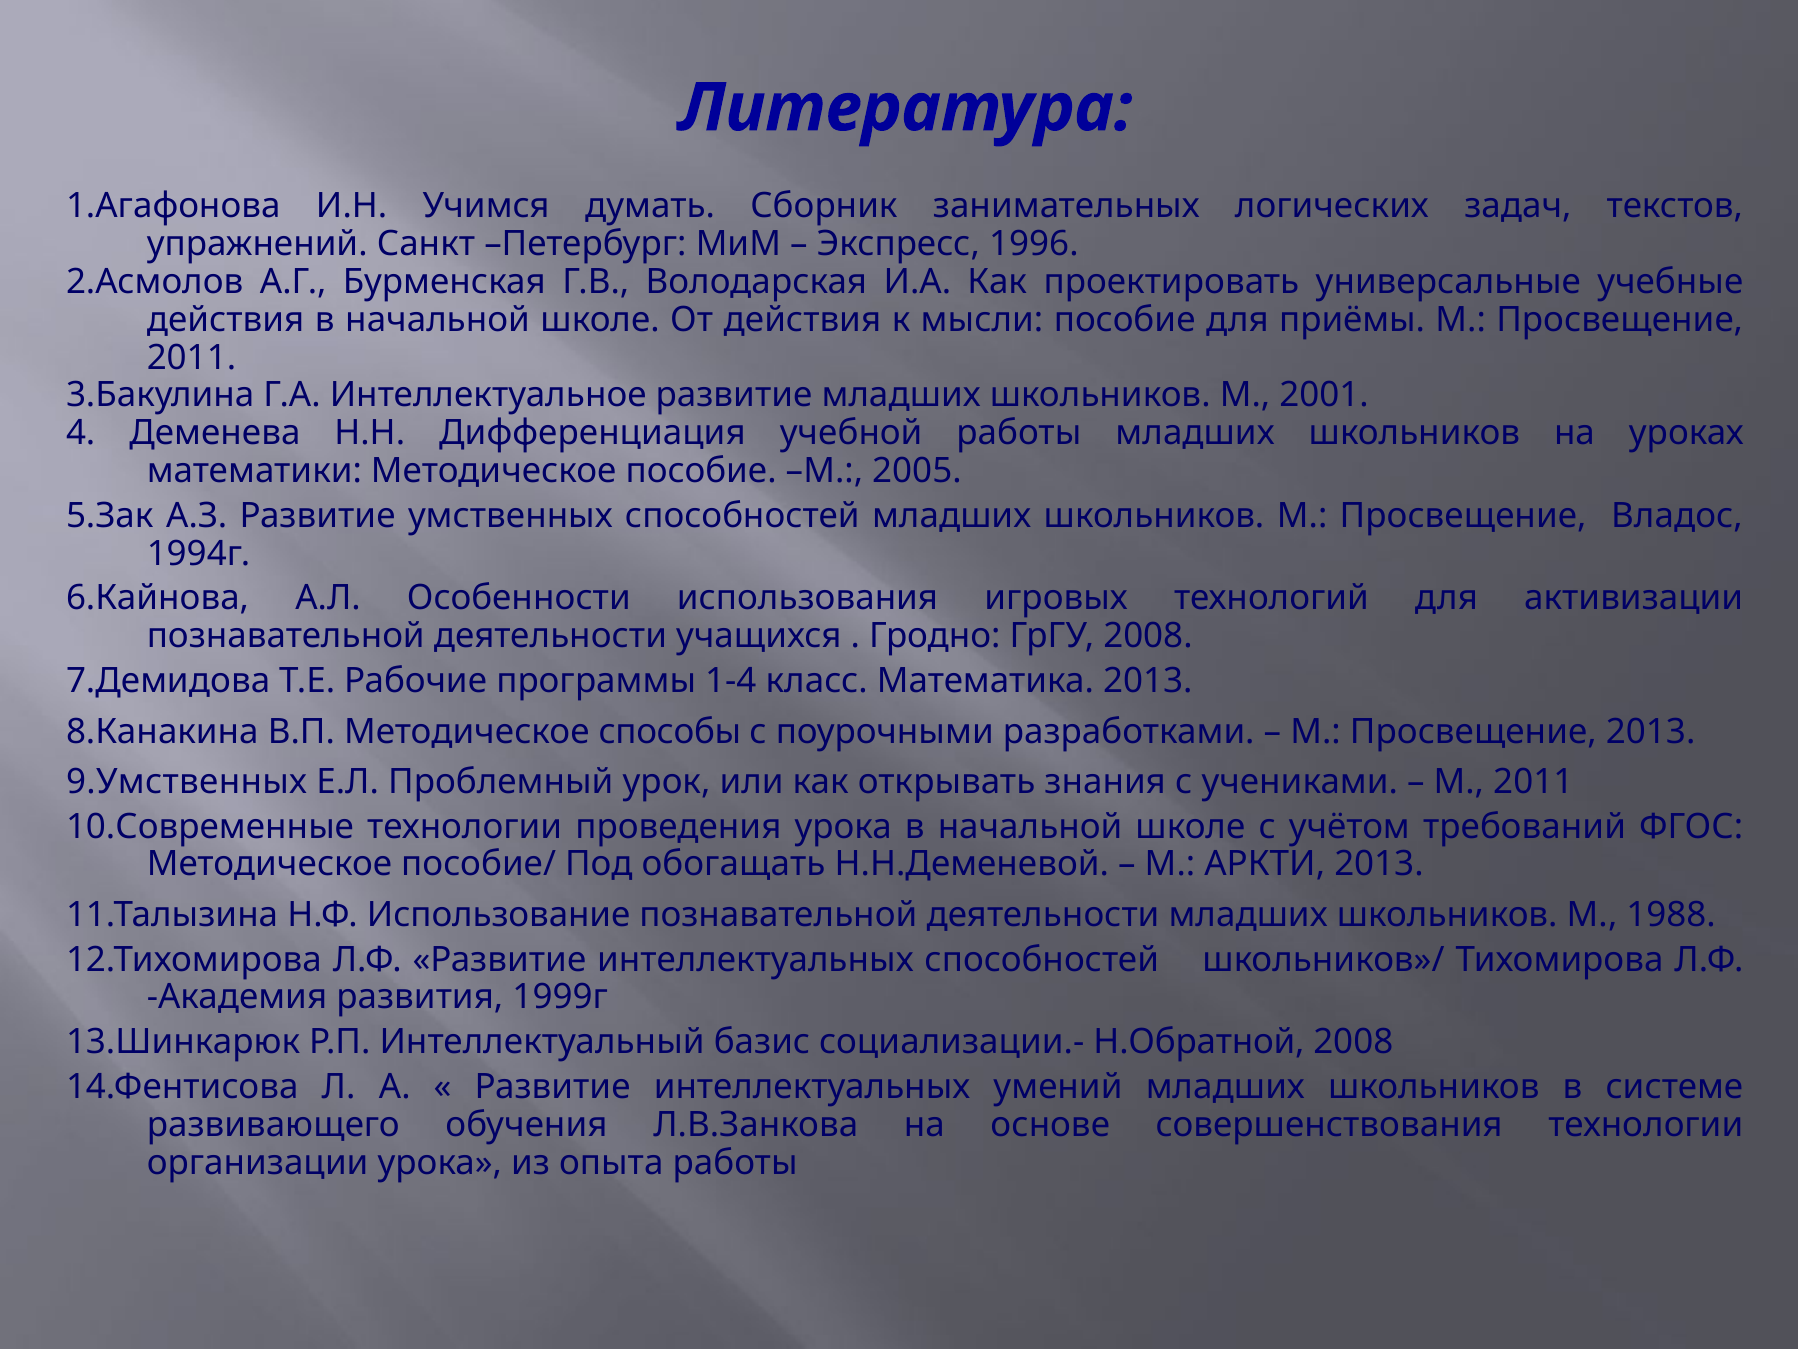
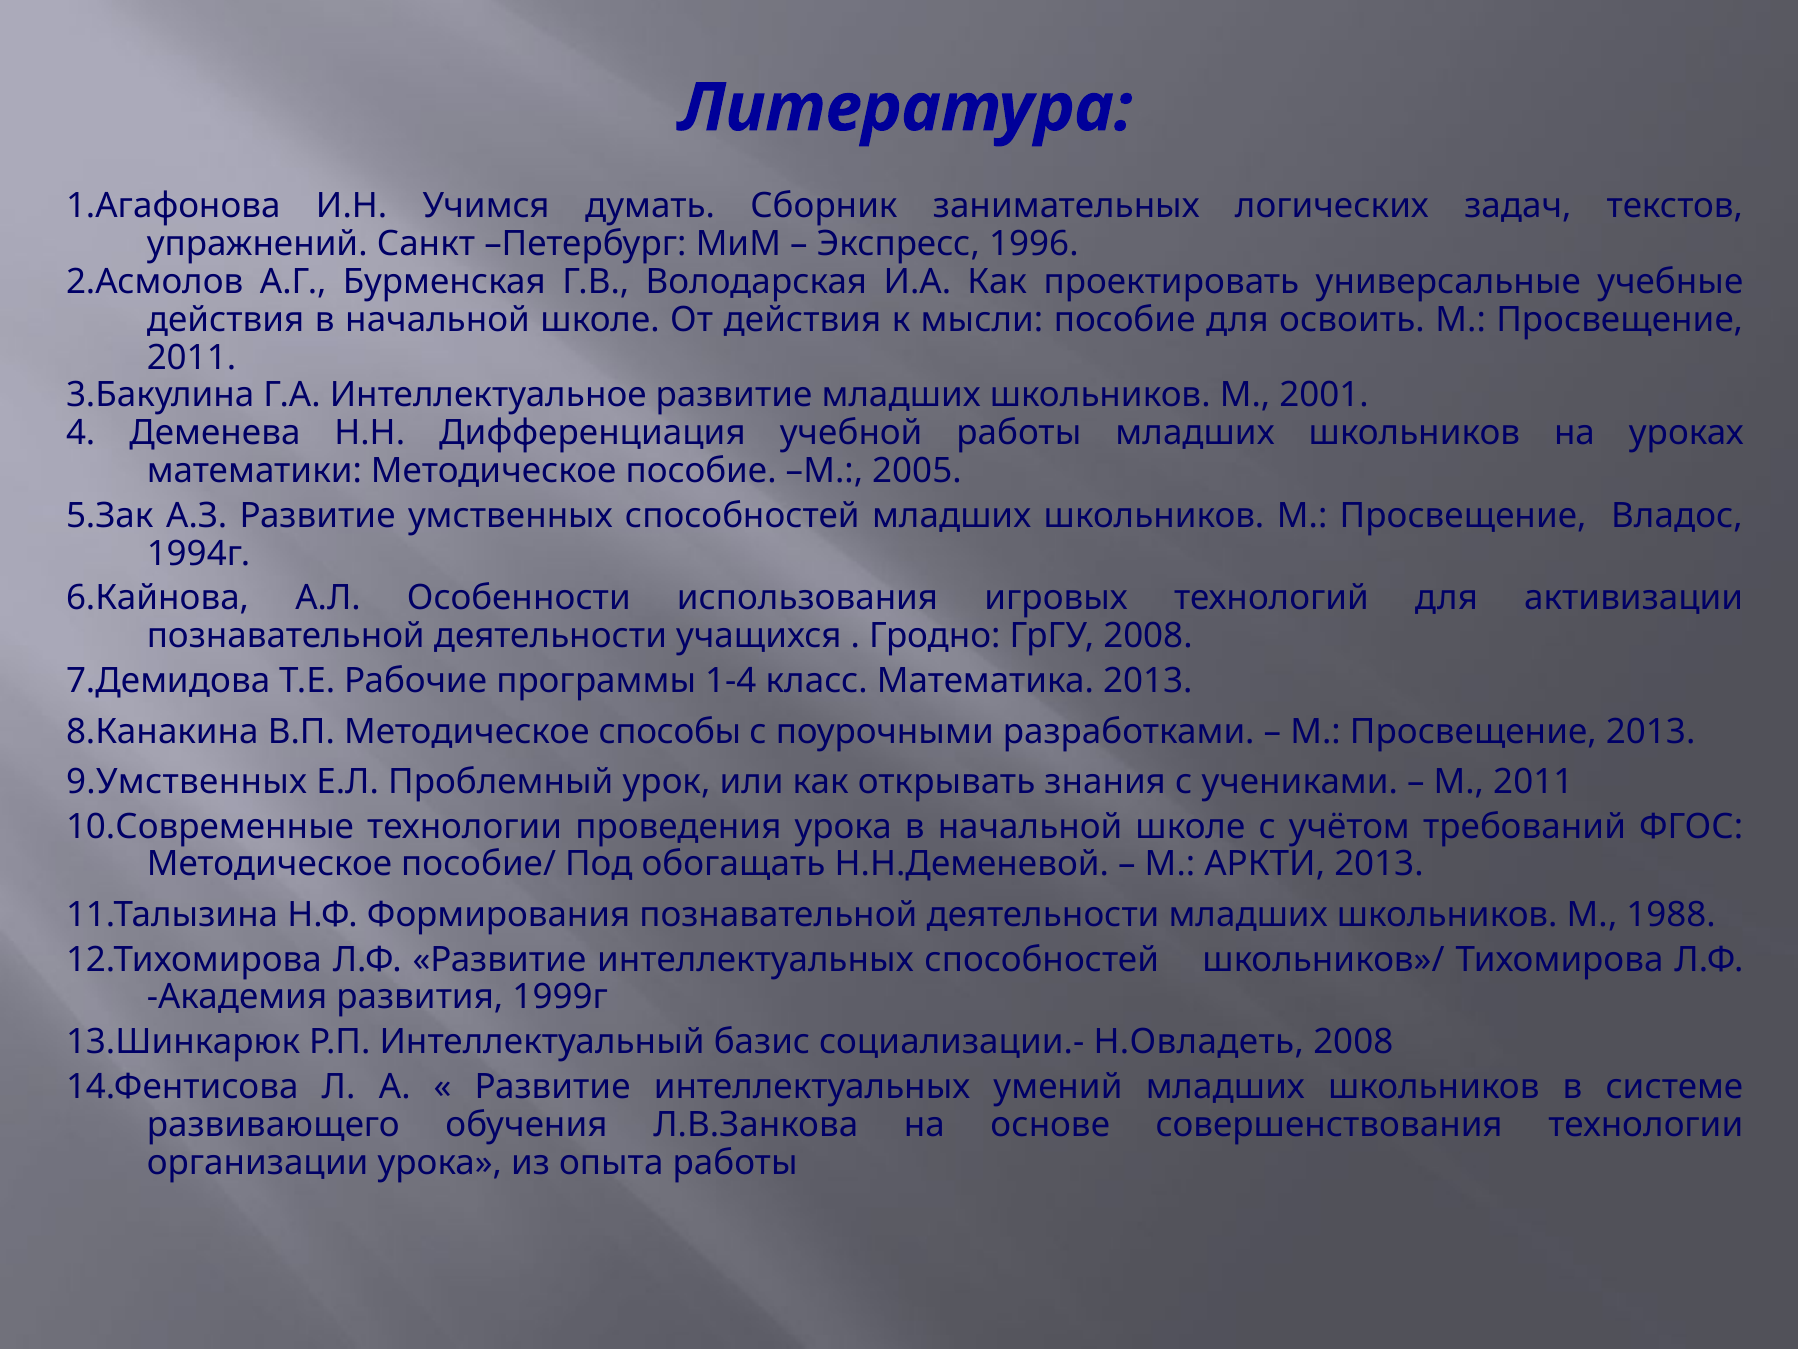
приёмы: приёмы -> освоить
Использование: Использование -> Формирования
Н.Обратной: Н.Обратной -> Н.Овладеть
